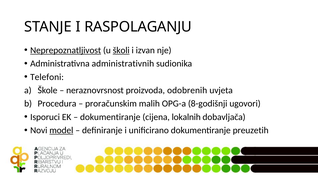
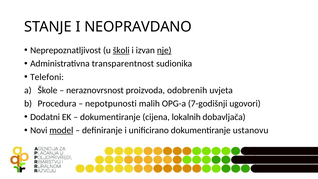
RASPOLAGANJU: RASPOLAGANJU -> NEOPRAVDANO
Neprepoznatljivost underline: present -> none
nje underline: none -> present
administrativnih: administrativnih -> transparentnost
proračunskim: proračunskim -> nepotpunosti
8-godišnji: 8-godišnji -> 7-godišnji
Isporuci: Isporuci -> Dodatni
preuzetih: preuzetih -> ustanovu
